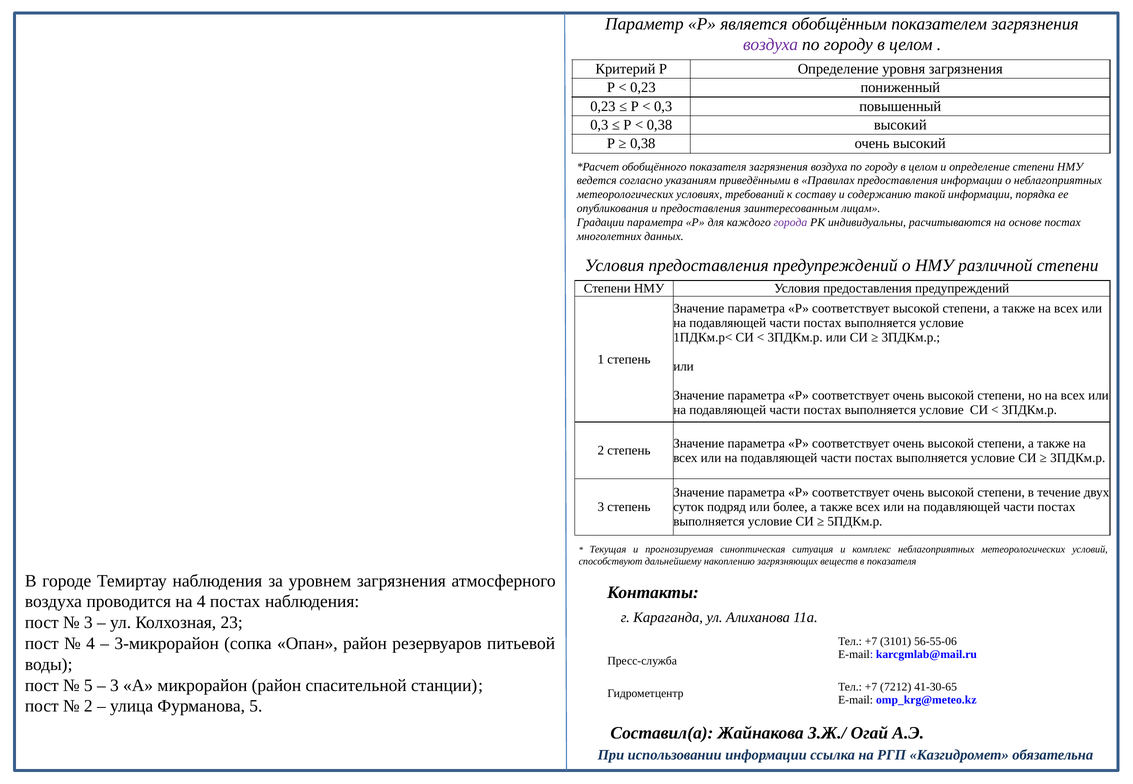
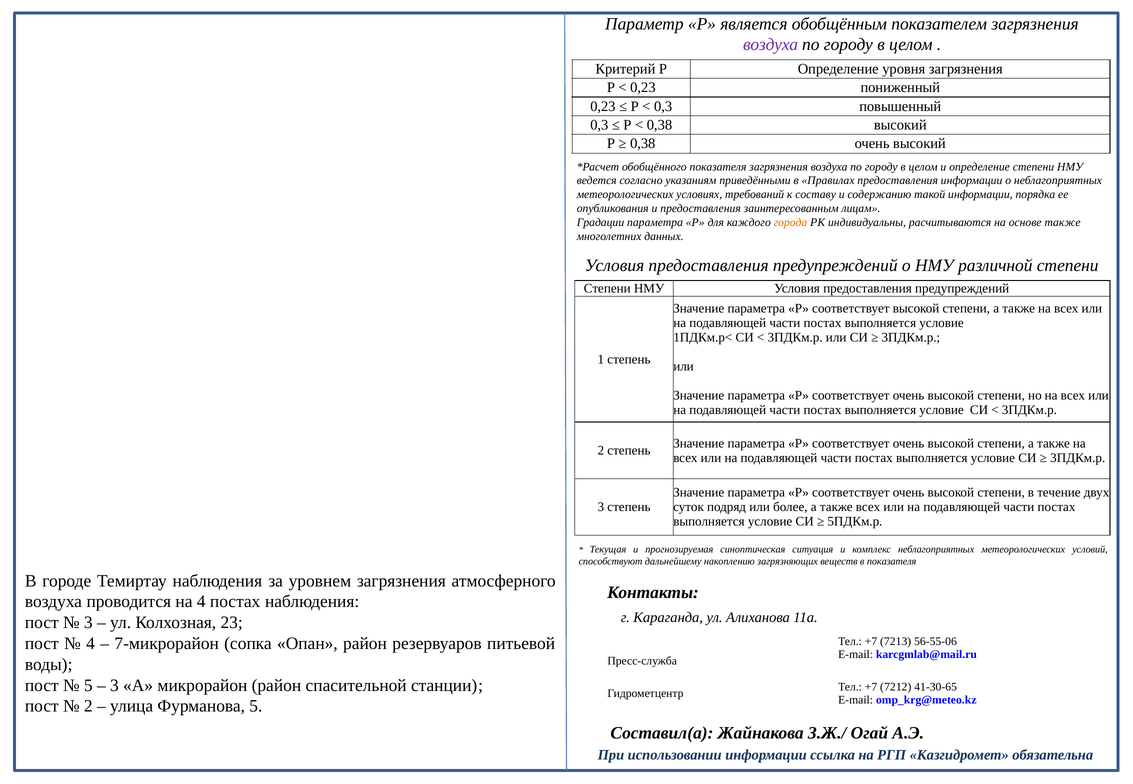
города colour: purple -> orange
основе постах: постах -> также
3-микрорайон: 3-микрорайон -> 7-микрорайон
3101: 3101 -> 7213
